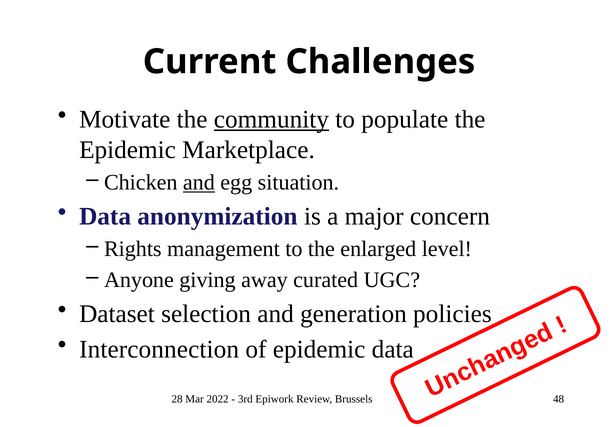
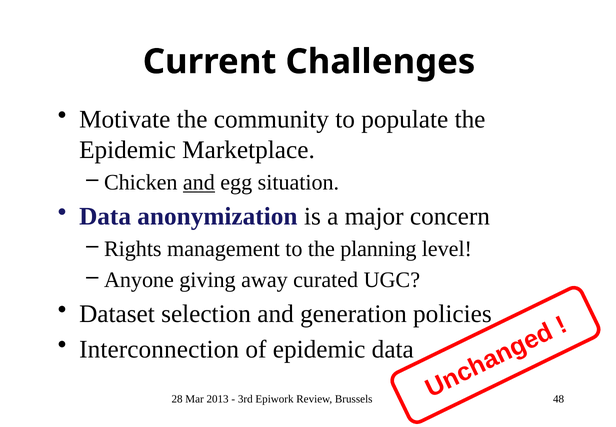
community underline: present -> none
enlarged: enlarged -> planning
2022: 2022 -> 2013
